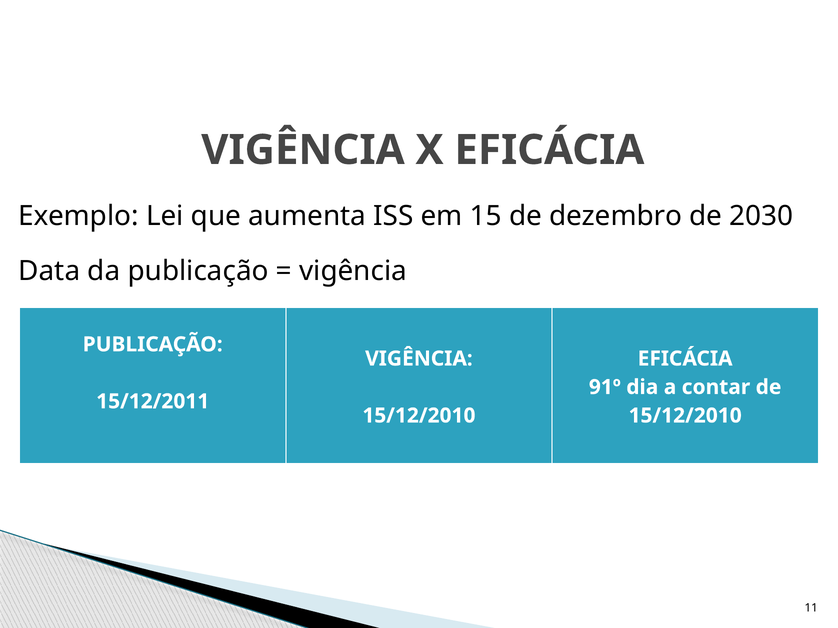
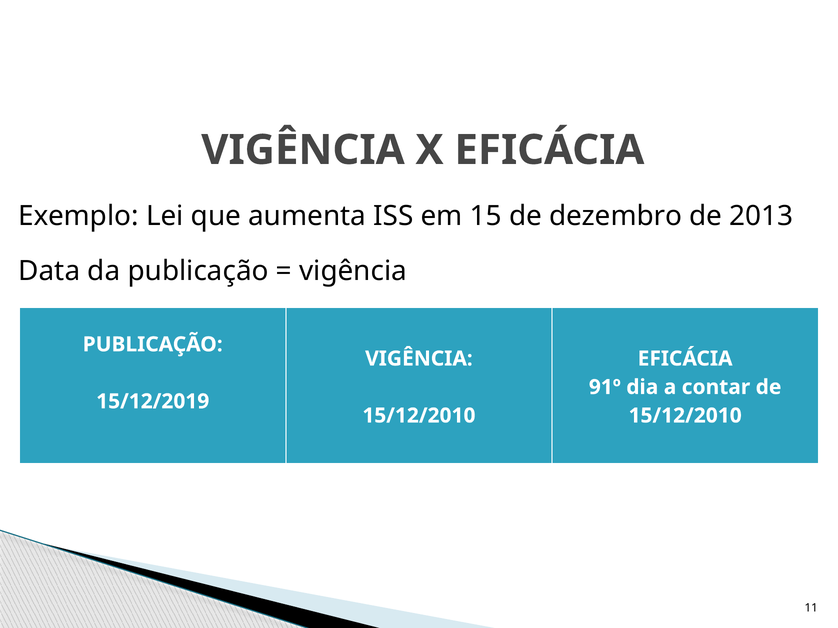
2030: 2030 -> 2013
15/12/2011: 15/12/2011 -> 15/12/2019
